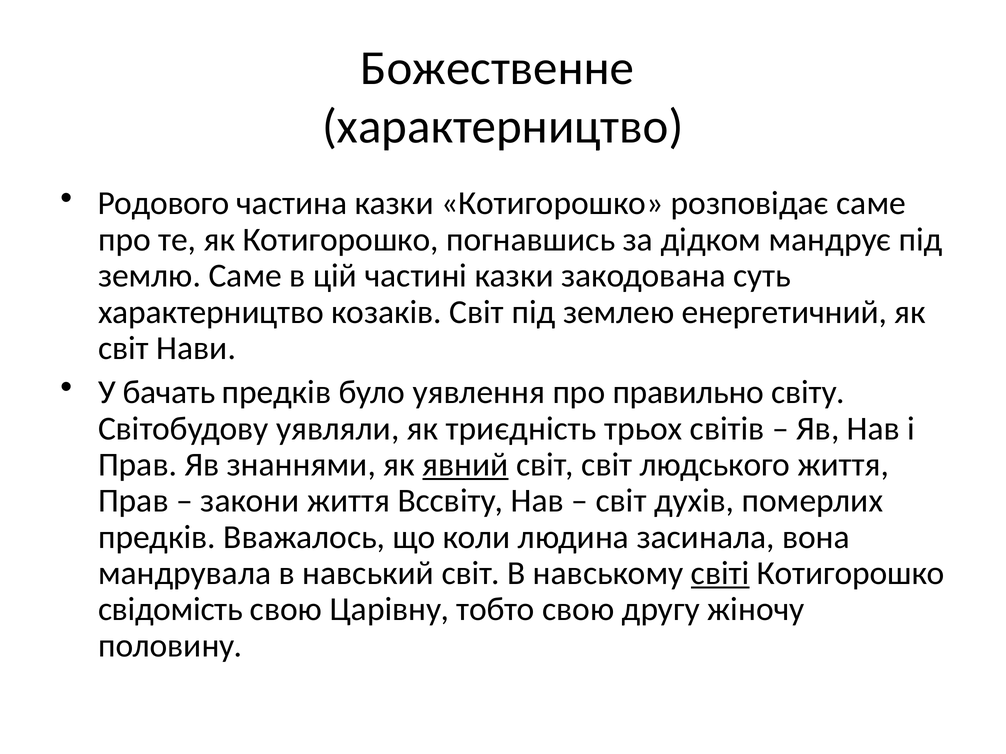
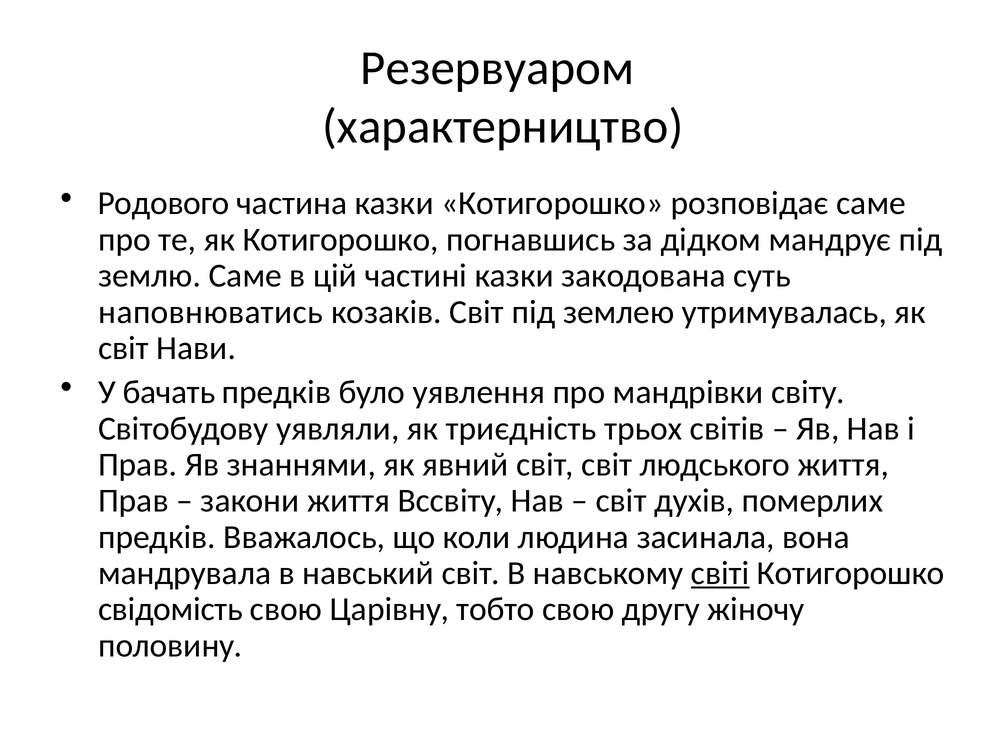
Божественне: Божественне -> Резервуаром
характерництво at (211, 312): характерництво -> наповнюватись
енергетичний: енергетичний -> утримувалась
правильно: правильно -> мандрівки
явний underline: present -> none
